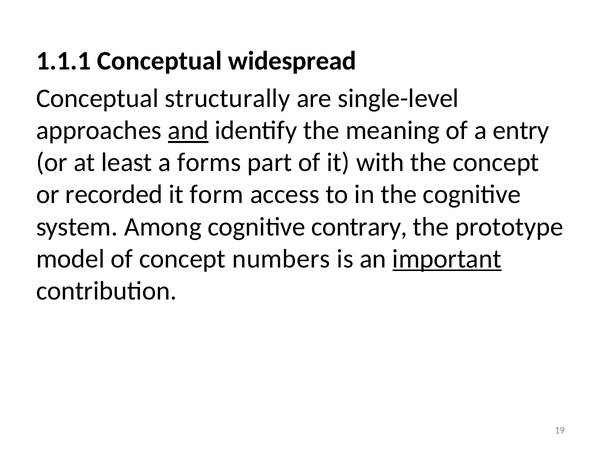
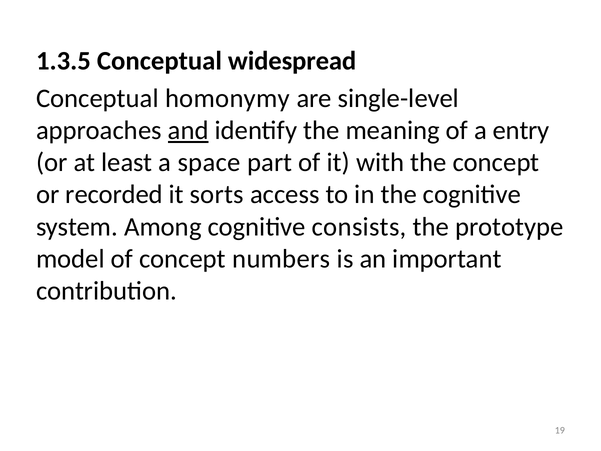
1.1.1: 1.1.1 -> 1.3.5
structurally: structurally -> homonymy
forms: forms -> space
form: form -> sorts
contrary: contrary -> consists
important underline: present -> none
